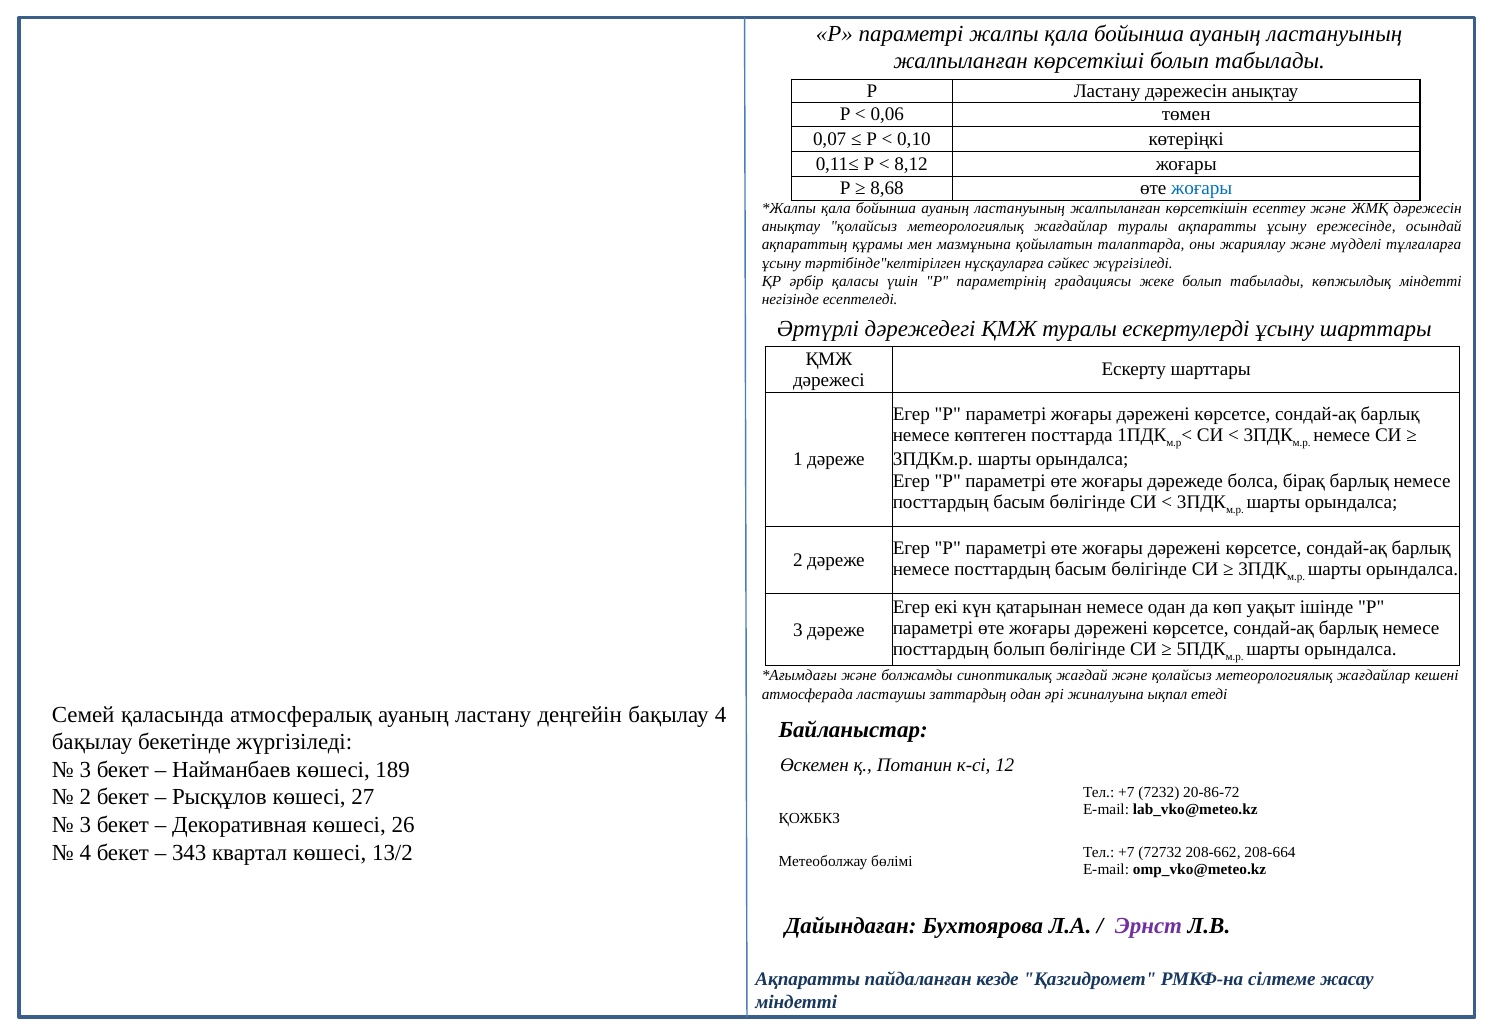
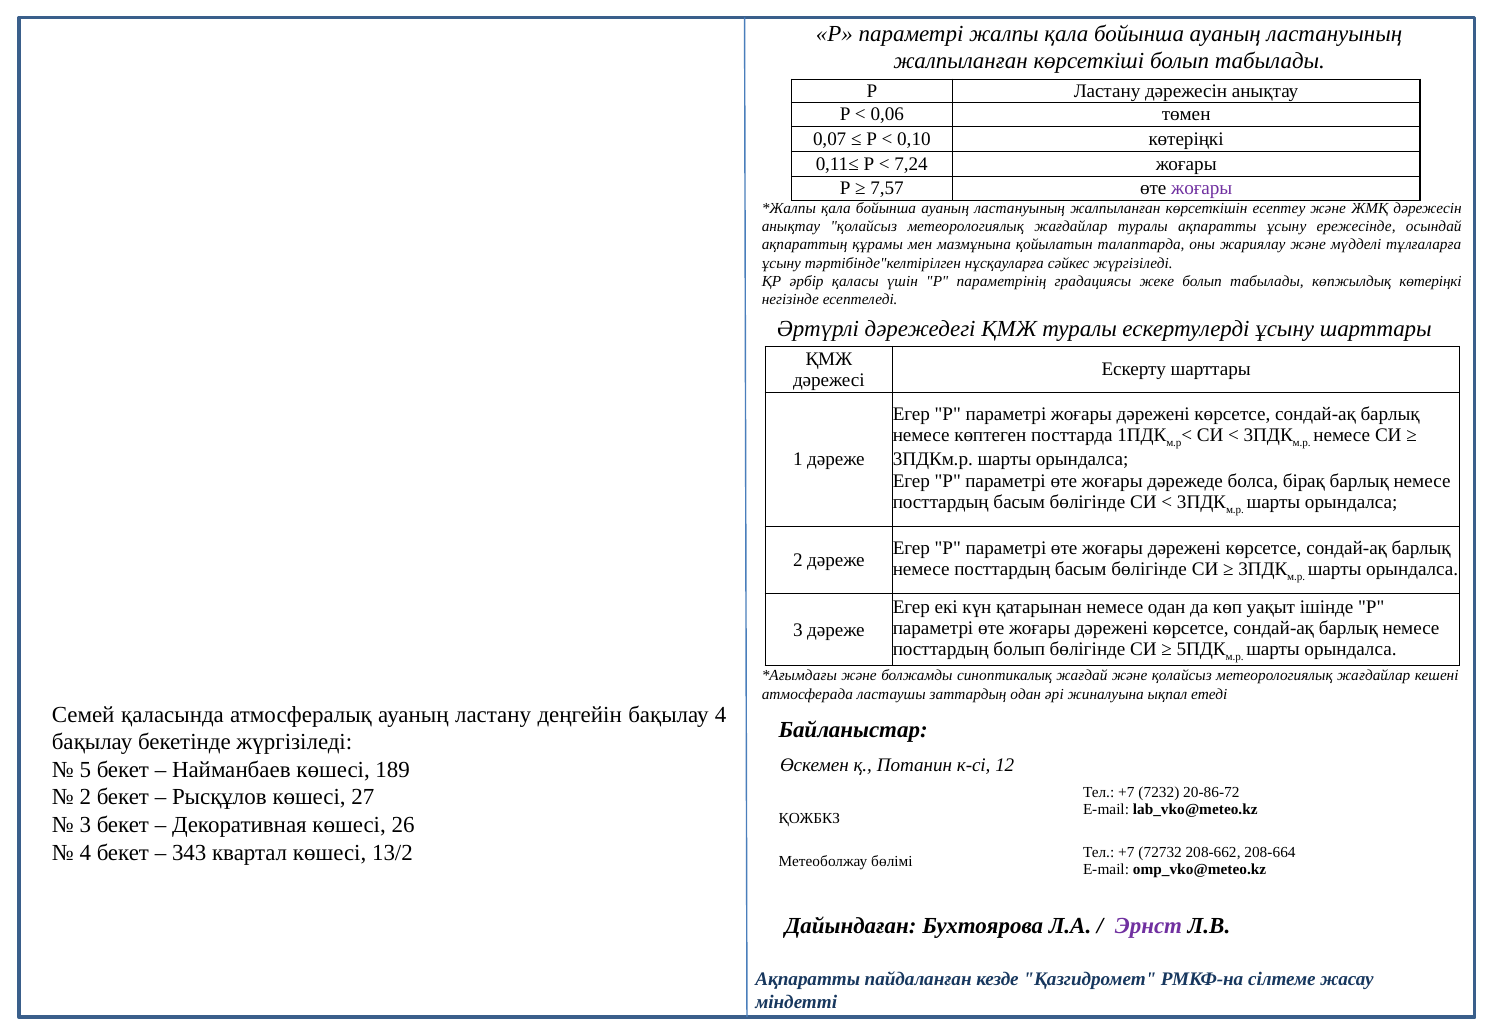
8,12: 8,12 -> 7,24
8,68: 8,68 -> 7,57
жоғары at (1202, 189) colour: blue -> purple
көпжылдық міндетті: міндетті -> көтеріңкі
3 at (85, 769): 3 -> 5
